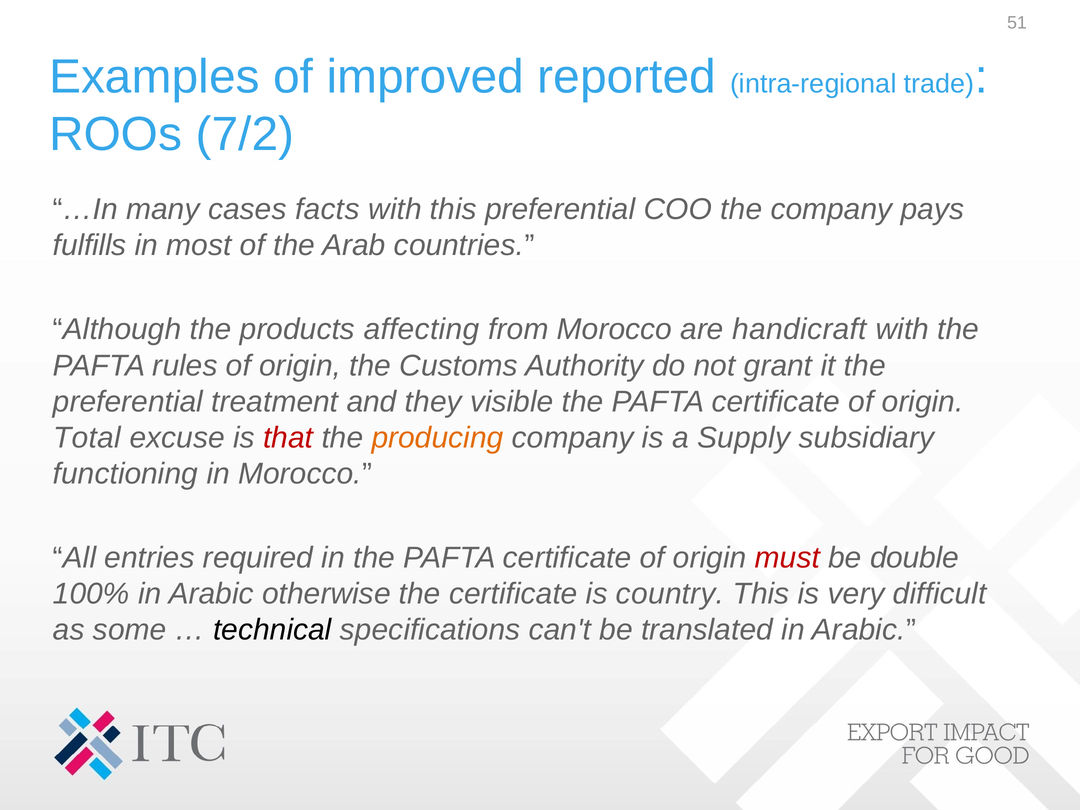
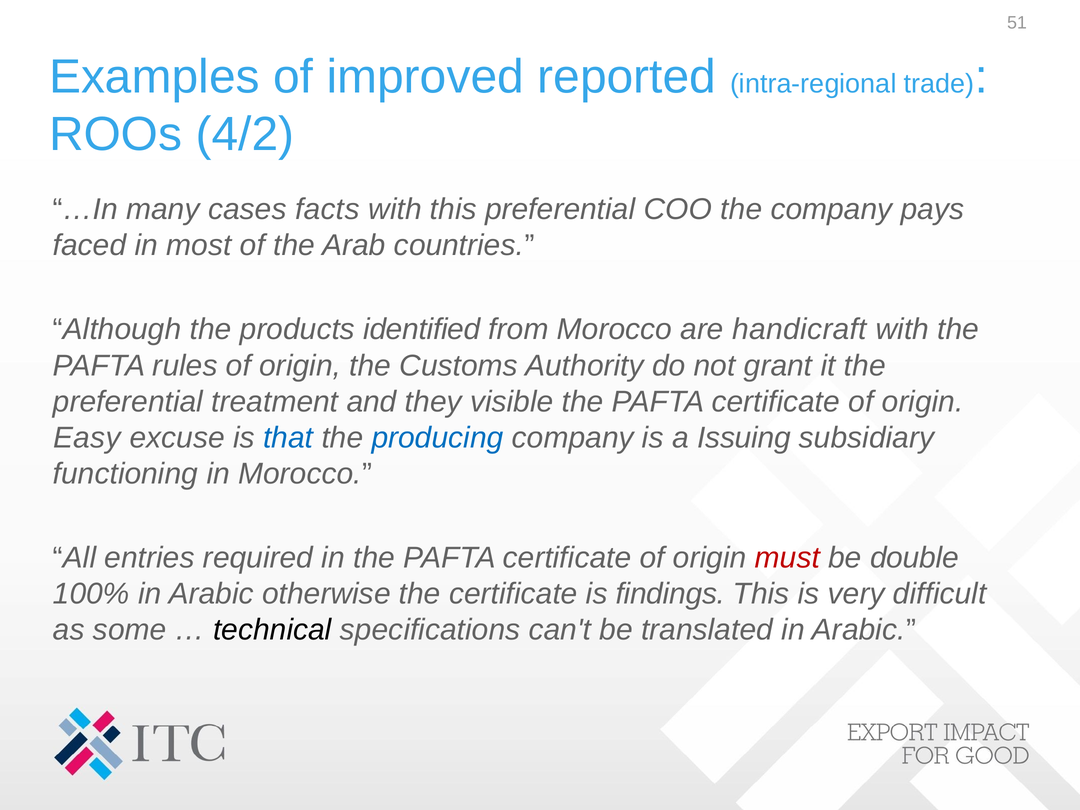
7/2: 7/2 -> 4/2
fulfills: fulfills -> faced
affecting: affecting -> identified
Total: Total -> Easy
that colour: red -> blue
producing colour: orange -> blue
Supply: Supply -> Issuing
country: country -> findings
